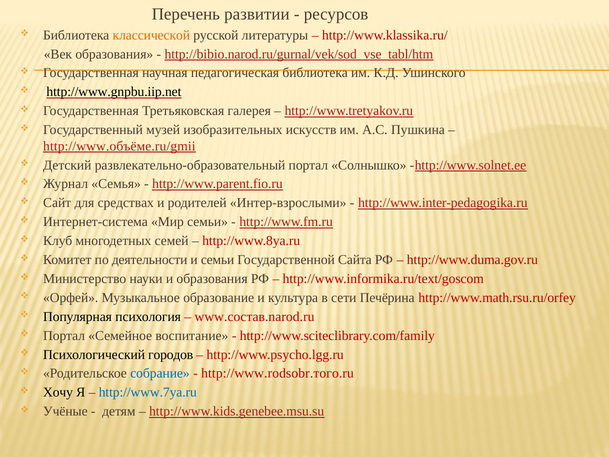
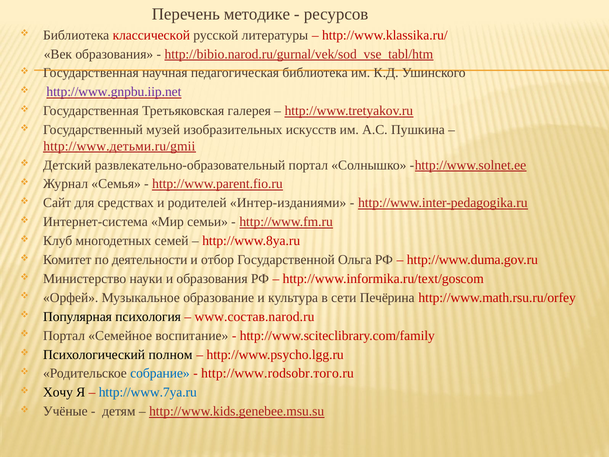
развитии: развитии -> методике
классической colour: orange -> red
http://www.gnpbu.iip.net colour: black -> purple
http://www.объёме.ru/gmii: http://www.объёме.ru/gmii -> http://www.детьми.ru/gmii
Интер-взрослыми: Интер-взрослыми -> Интер-изданиями
и семьи: семьи -> отбор
Сайта: Сайта -> Ольга
городов: городов -> полном
